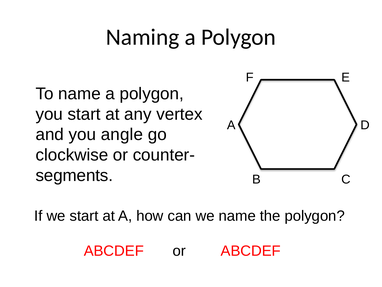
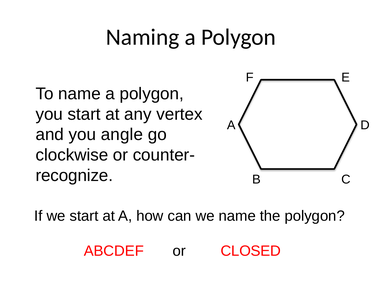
segments: segments -> recognize
or ABCDEF: ABCDEF -> CLOSED
